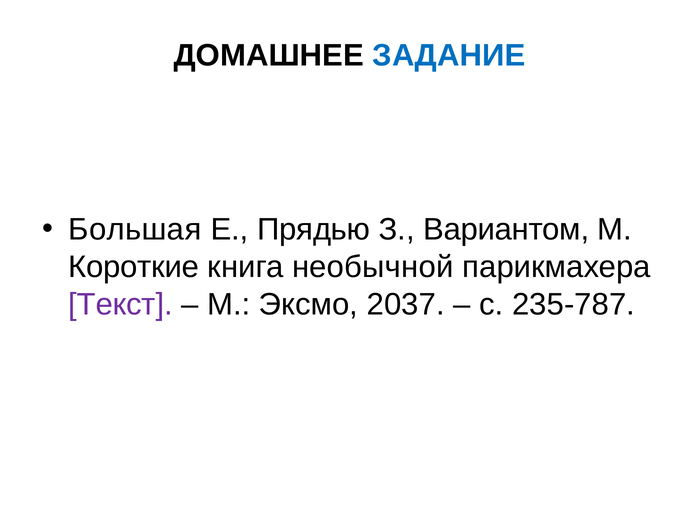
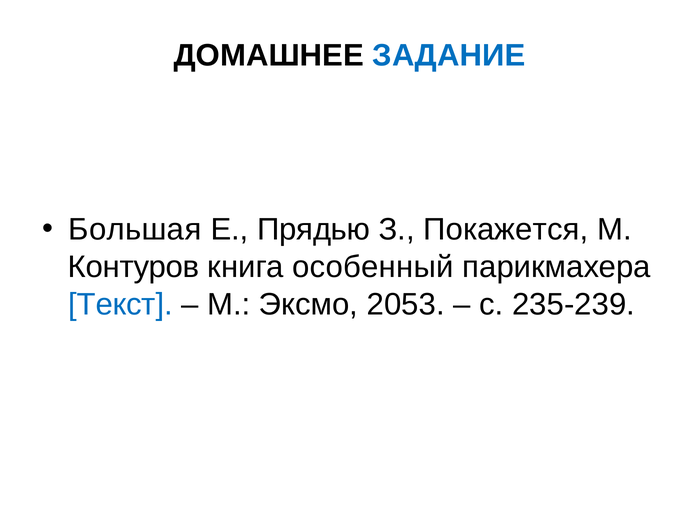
Вариантом: Вариантом -> Покажется
Короткие: Короткие -> Контуров
необычной: необычной -> особенный
Текст colour: purple -> blue
2037: 2037 -> 2053
235-787: 235-787 -> 235-239
